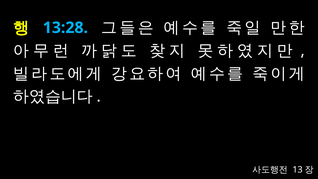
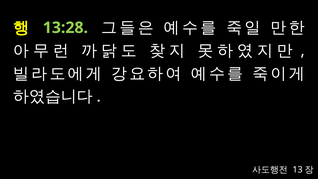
13:28 colour: light blue -> light green
